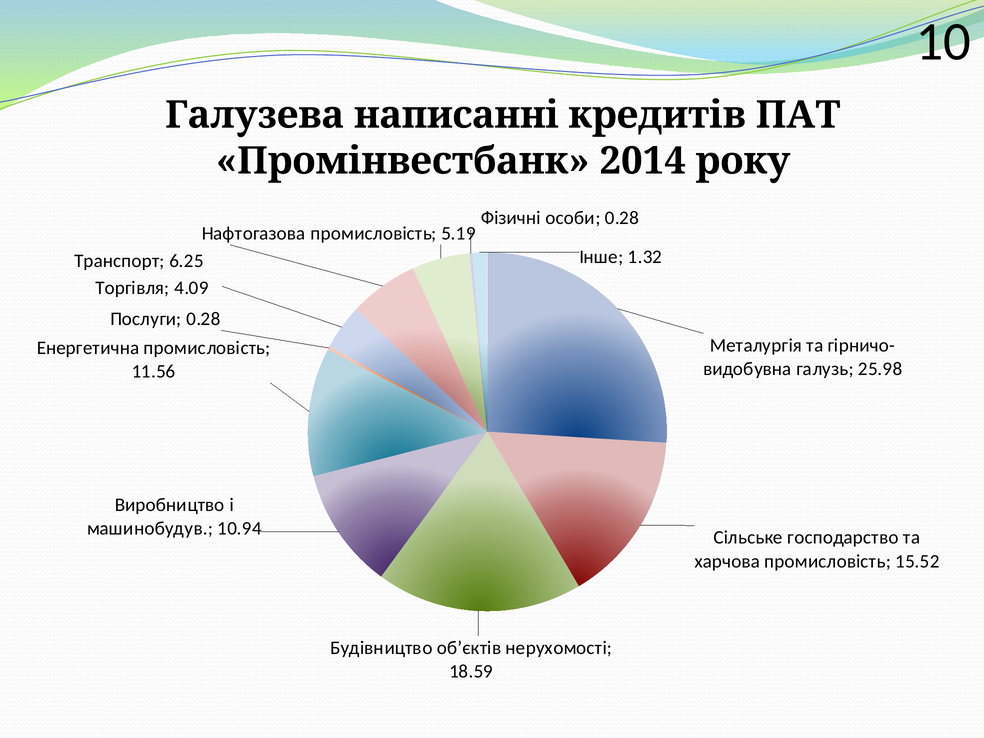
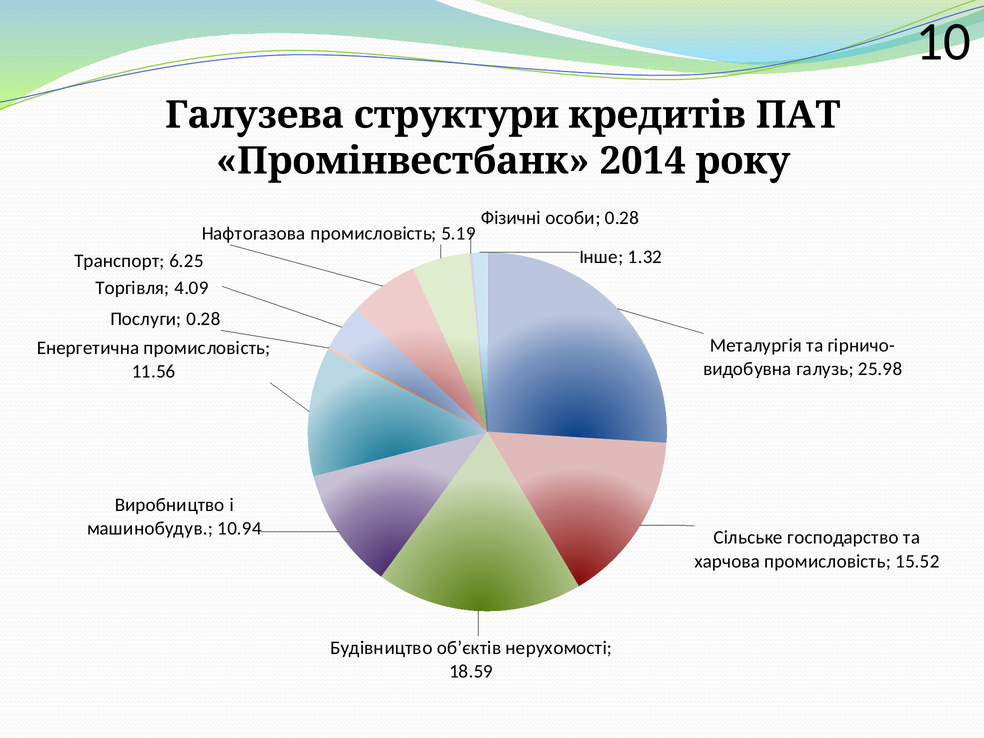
написанні: написанні -> структури
